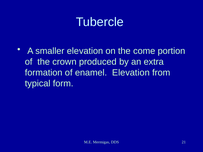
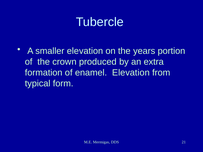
come: come -> years
